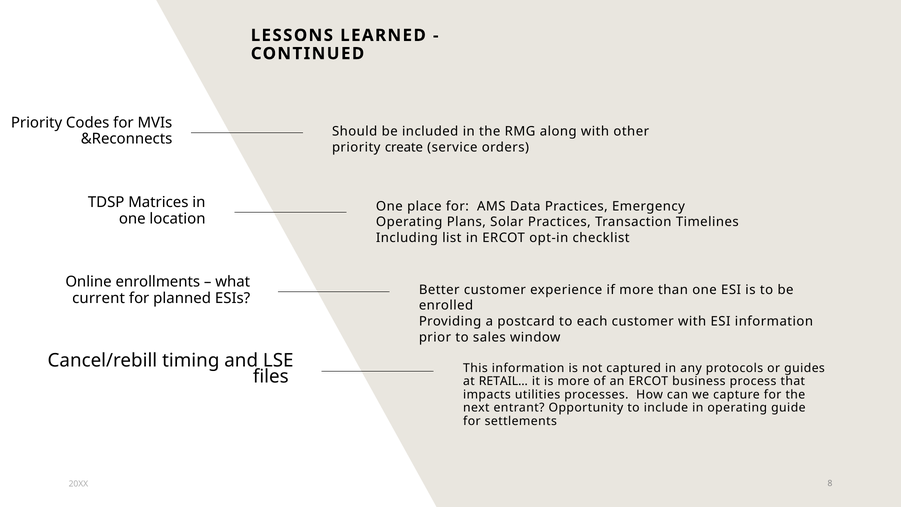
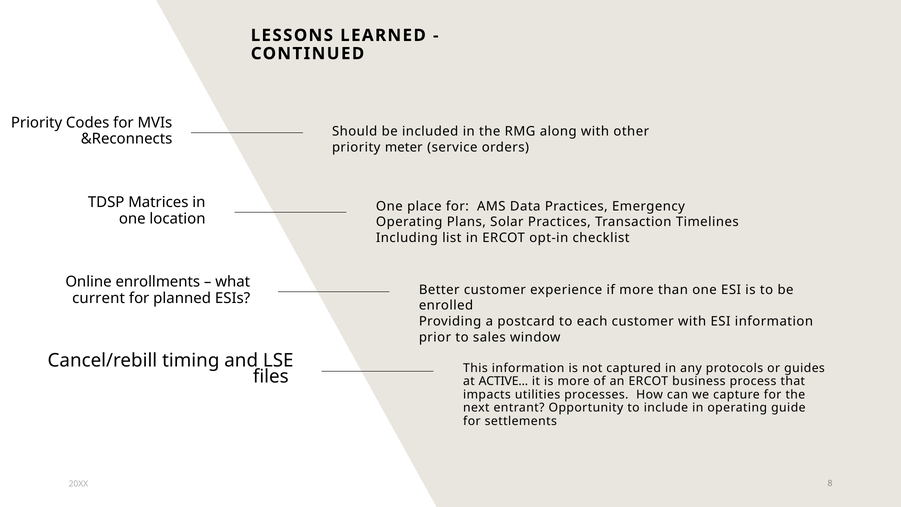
create: create -> meter
RETAIL…: RETAIL… -> ACTIVE…
